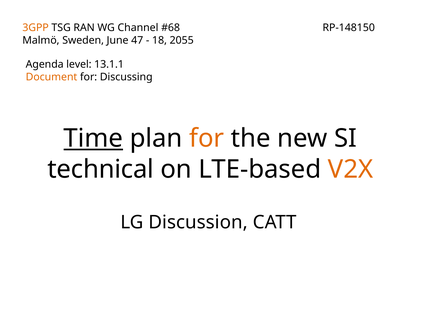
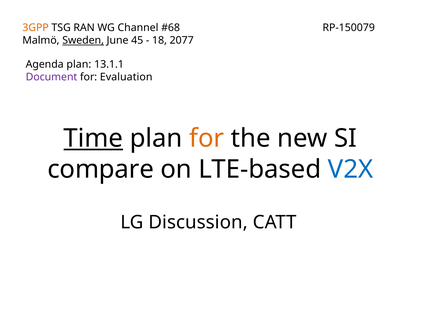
RP-148150: RP-148150 -> RP-150079
Sweden underline: none -> present
47: 47 -> 45
2055: 2055 -> 2077
Agenda level: level -> plan
Document colour: orange -> purple
Discussing: Discussing -> Evaluation
technical: technical -> compare
V2X colour: orange -> blue
